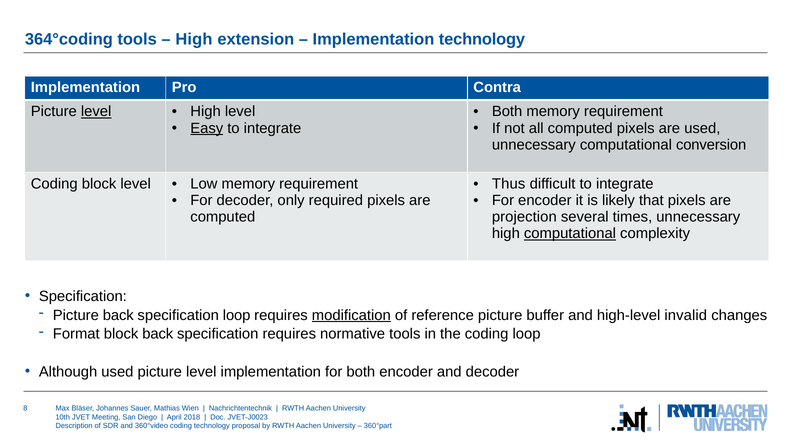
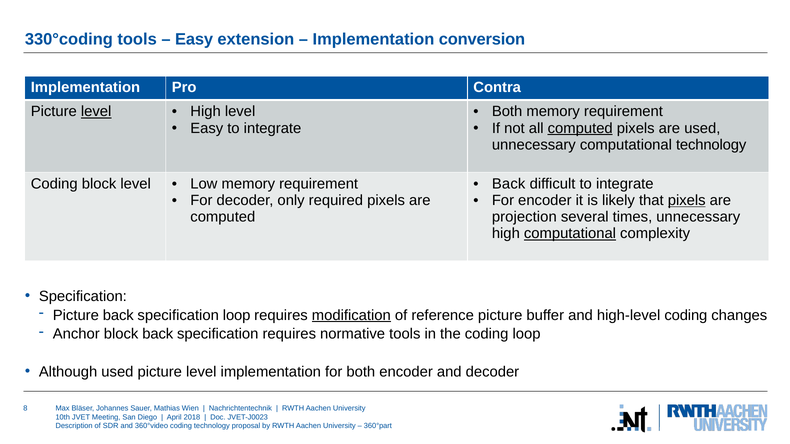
364°coding: 364°coding -> 330°coding
High at (194, 39): High -> Easy
Implementation technology: technology -> conversion
Easy at (207, 128) underline: present -> none
computed at (580, 128) underline: none -> present
computational conversion: conversion -> technology
Thus at (509, 184): Thus -> Back
pixels at (687, 201) underline: none -> present
high-level invalid: invalid -> coding
Format: Format -> Anchor
